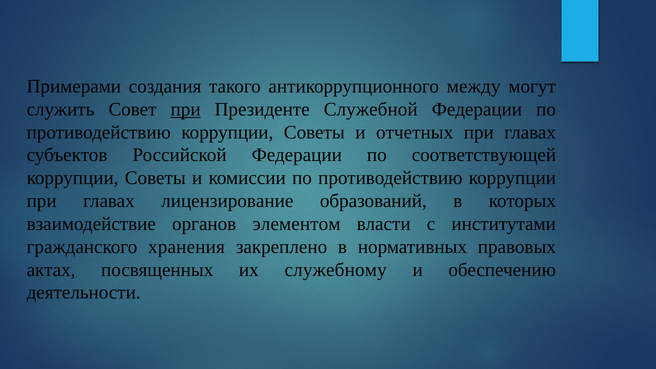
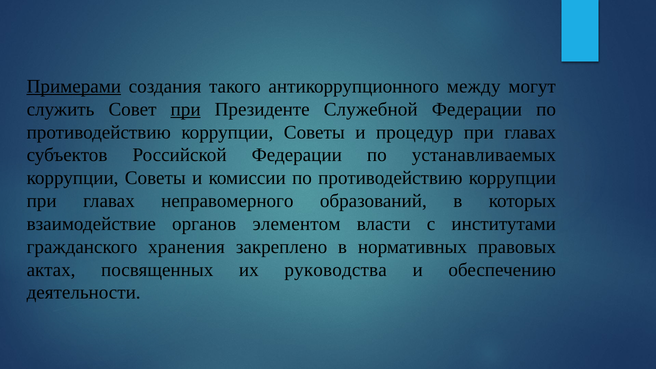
Примерами underline: none -> present
отчетных: отчетных -> процедур
соответствующей: соответствующей -> устанавливаемых
лицензирование: лицензирование -> неправомерного
служебному: служебному -> руководства
